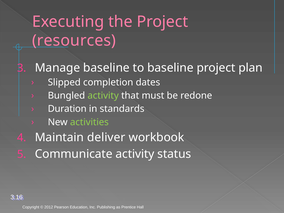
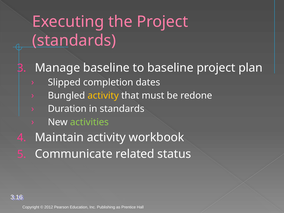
resources at (74, 41): resources -> standards
activity at (103, 96) colour: light green -> yellow
Maintain deliver: deliver -> activity
Communicate activity: activity -> related
